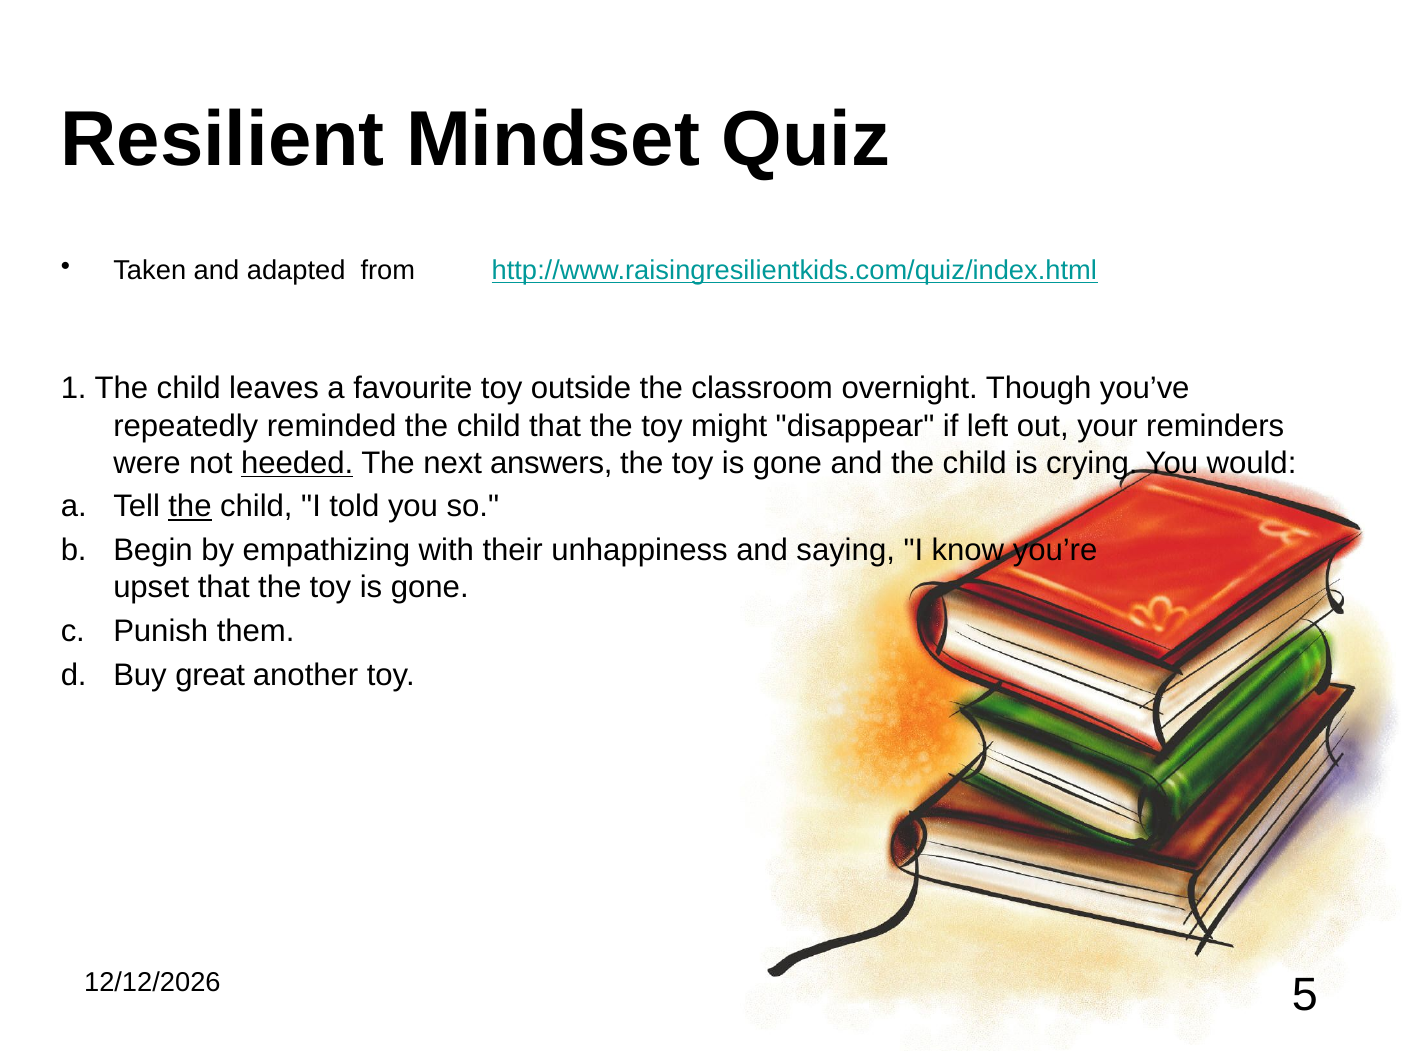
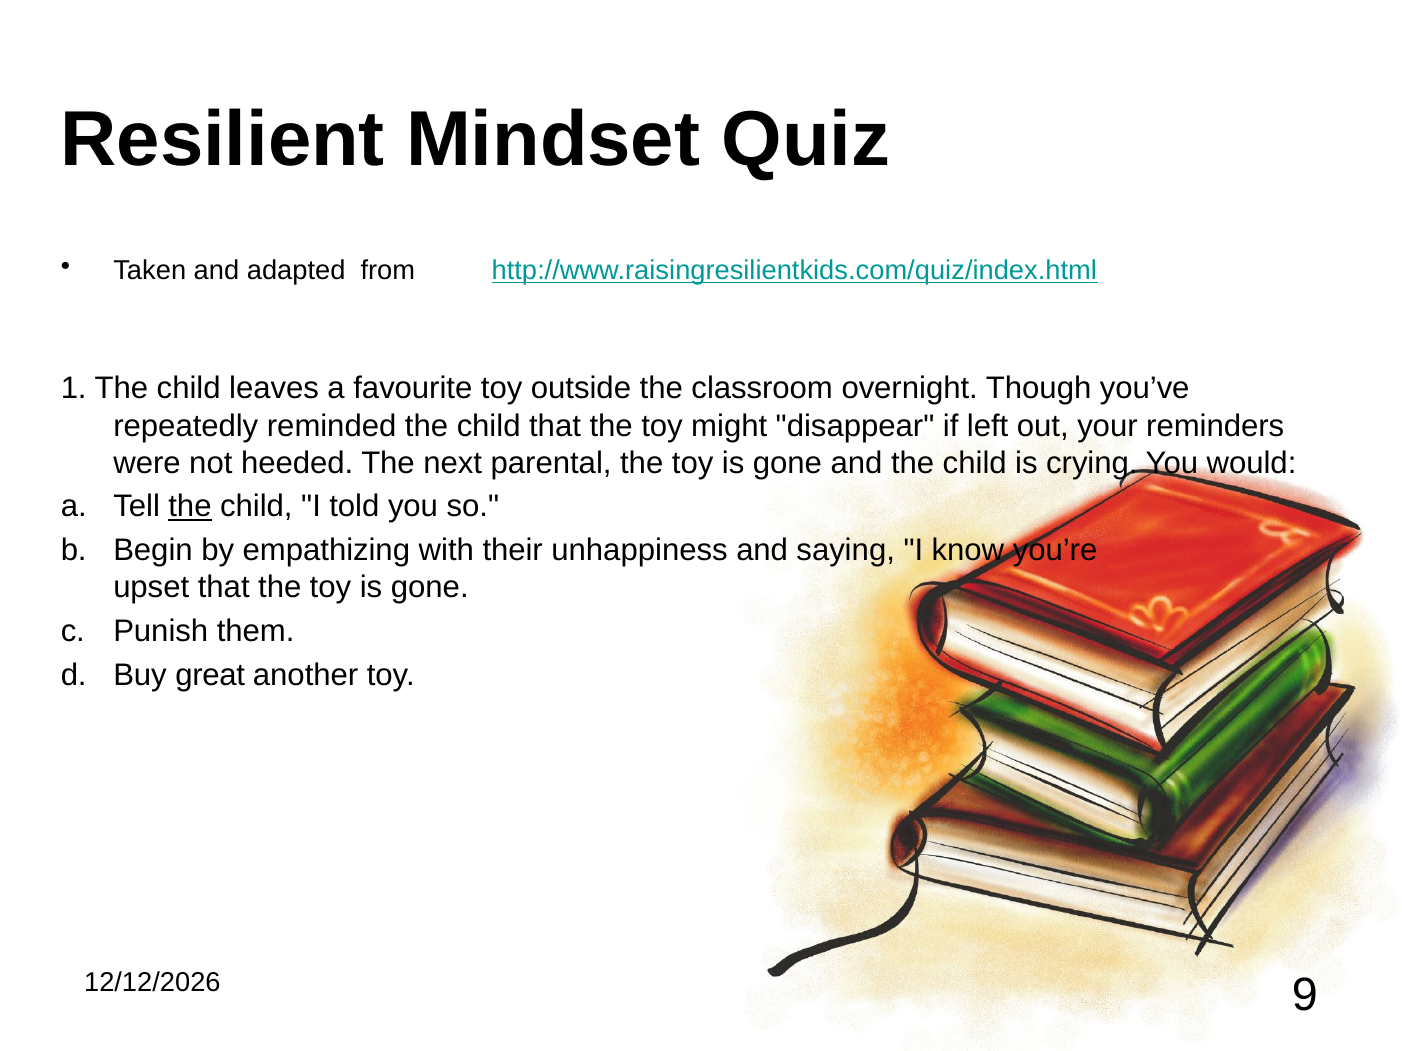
heeded underline: present -> none
answers: answers -> parental
5: 5 -> 9
